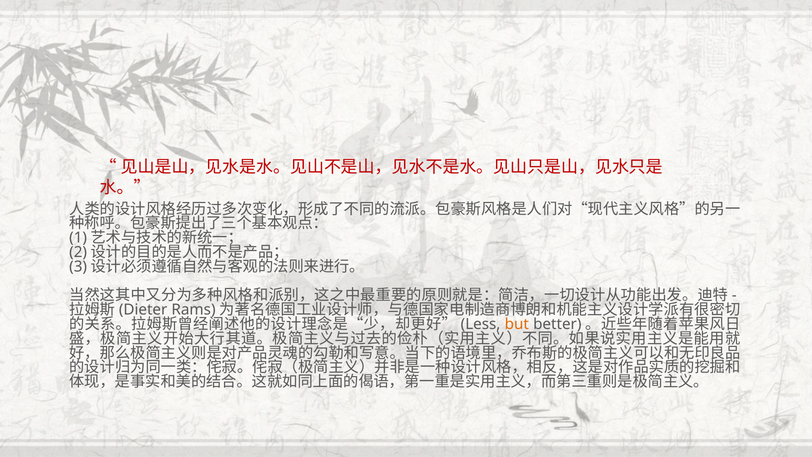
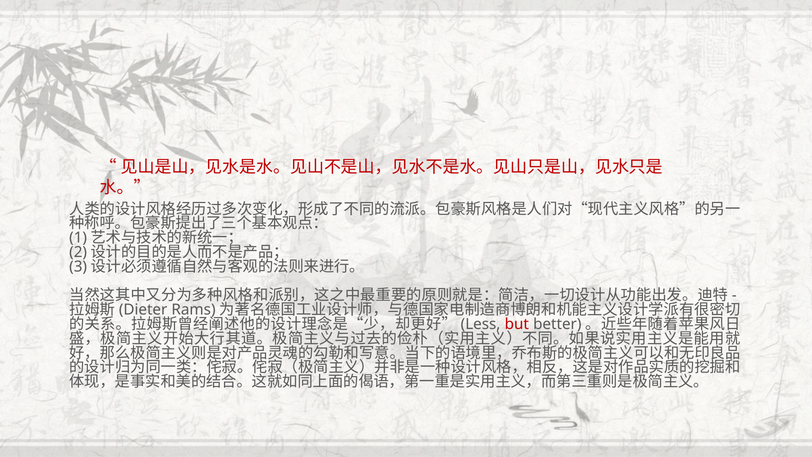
but colour: orange -> red
